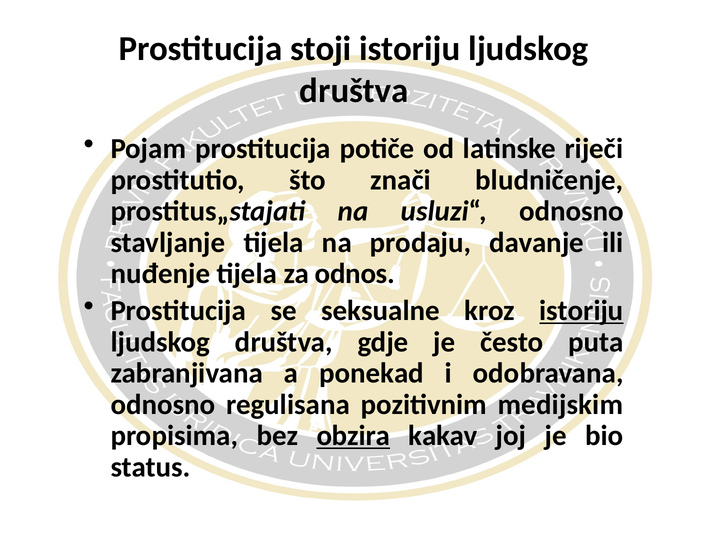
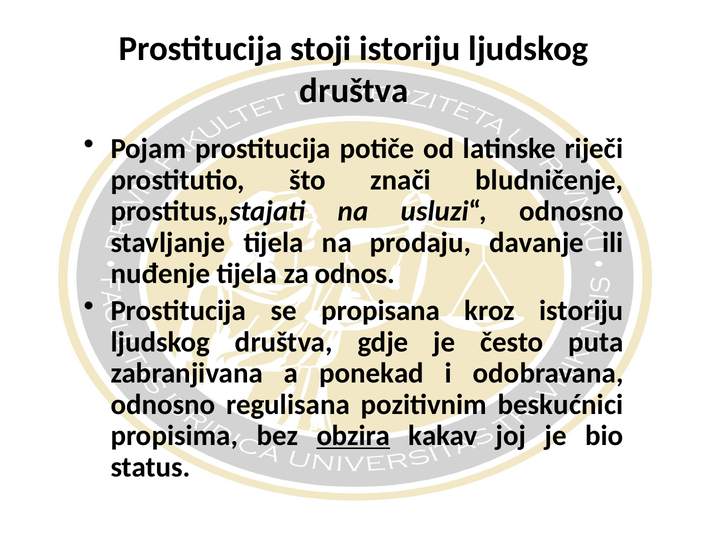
seksualne: seksualne -> propisana
istoriju at (581, 311) underline: present -> none
medijskim: medijskim -> beskućnici
